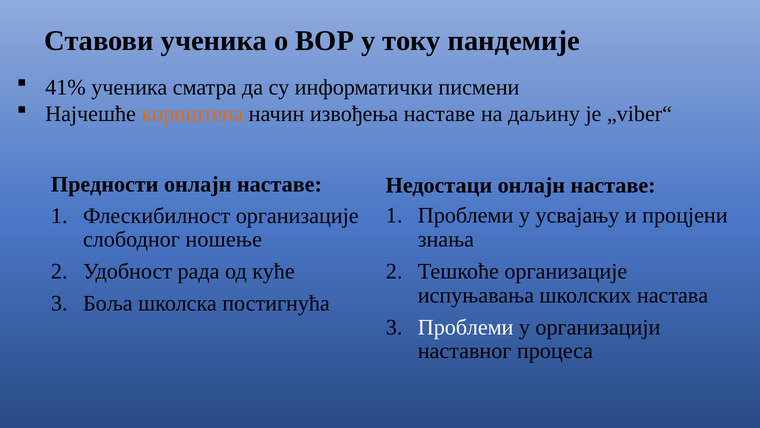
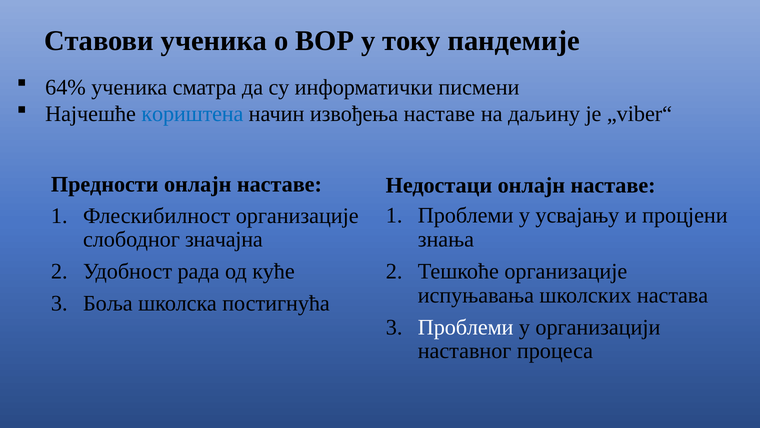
41%: 41% -> 64%
кориштена colour: orange -> blue
ношење: ношење -> значајна
